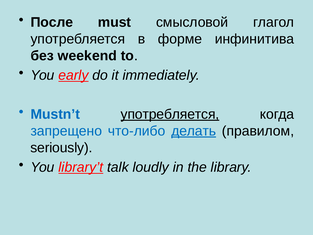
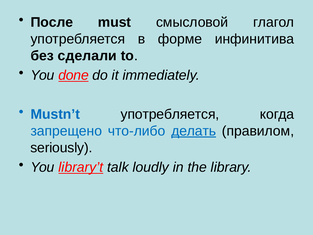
weekend: weekend -> сделали
early: early -> done
употребляется at (170, 114) underline: present -> none
